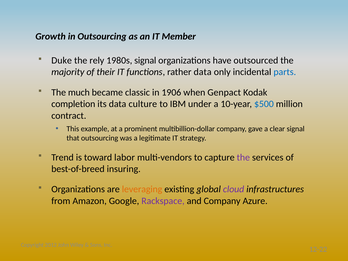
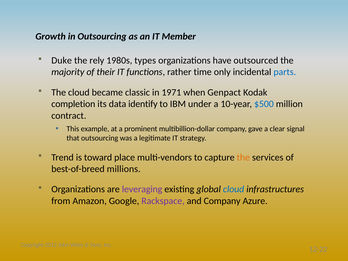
1980s signal: signal -> types
rather data: data -> time
The much: much -> cloud
1906: 1906 -> 1971
culture: culture -> identify
labor: labor -> place
the at (243, 157) colour: purple -> orange
insuring: insuring -> millions
leveraging colour: orange -> purple
cloud at (234, 189) colour: purple -> blue
